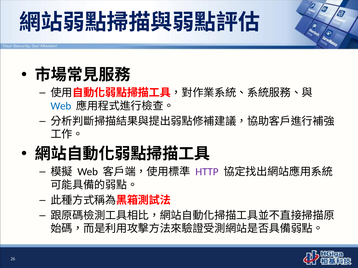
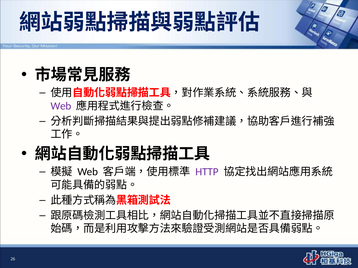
Web at (61, 106) colour: blue -> purple
